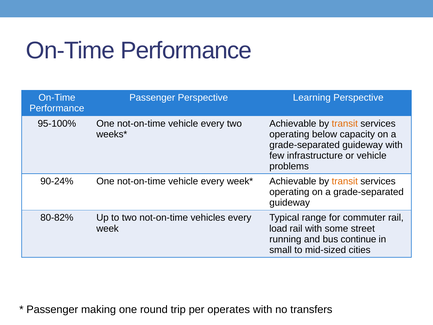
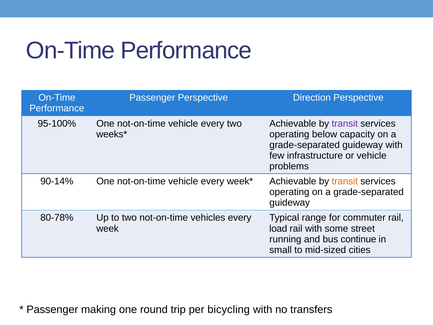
Learning: Learning -> Direction
transit at (345, 123) colour: orange -> purple
90-24%: 90-24% -> 90-14%
80-82%: 80-82% -> 80-78%
operates: operates -> bicycling
